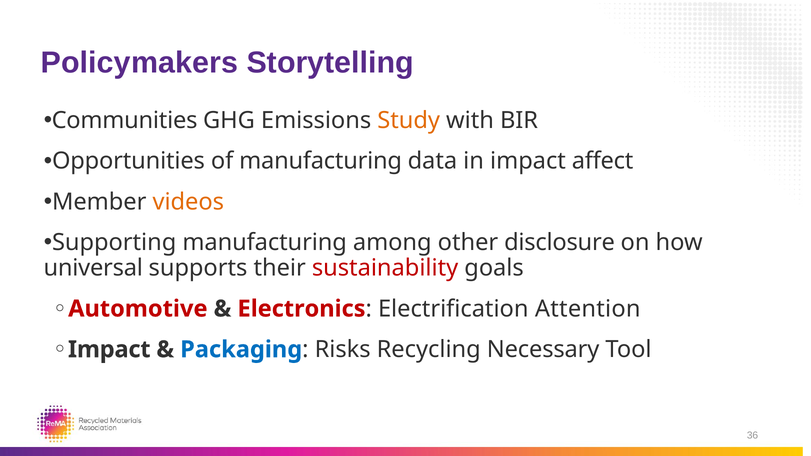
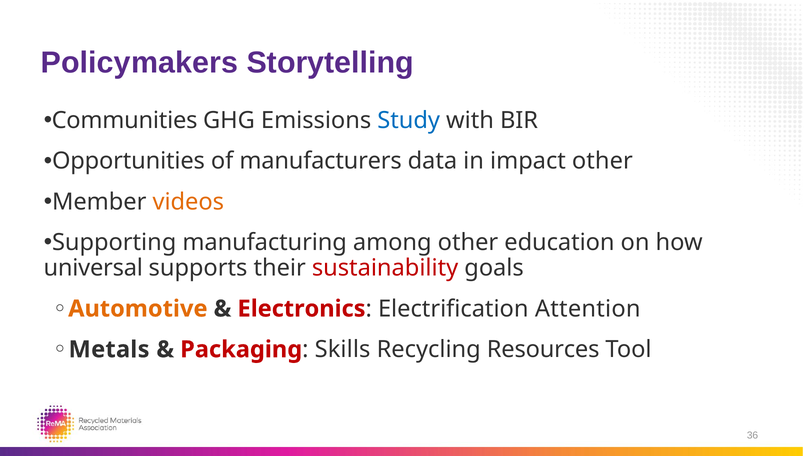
Study colour: orange -> blue
of manufacturing: manufacturing -> manufacturers
impact affect: affect -> other
disclosure: disclosure -> education
Automotive colour: red -> orange
Impact at (109, 350): Impact -> Metals
Packaging colour: blue -> red
Risks: Risks -> Skills
Necessary: Necessary -> Resources
